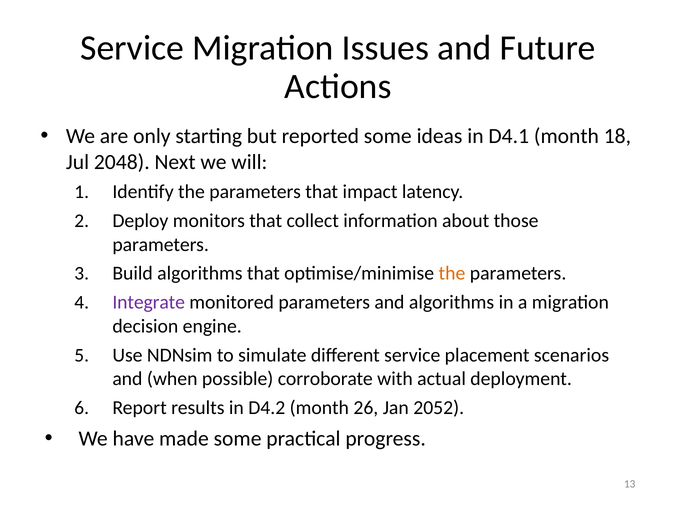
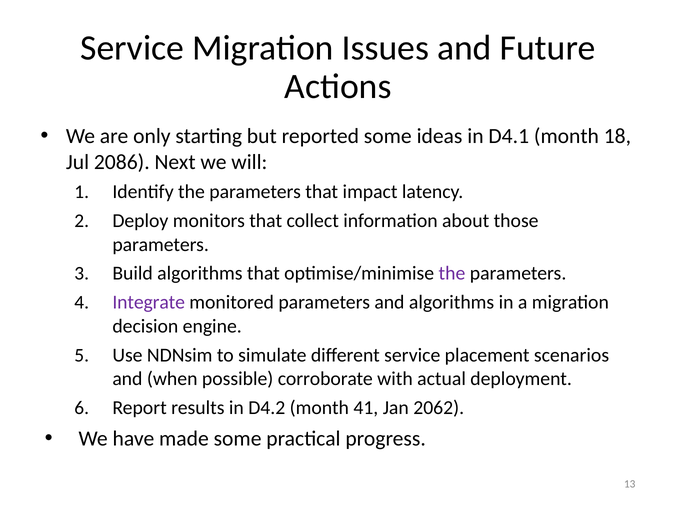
2048: 2048 -> 2086
the at (452, 273) colour: orange -> purple
26: 26 -> 41
2052: 2052 -> 2062
